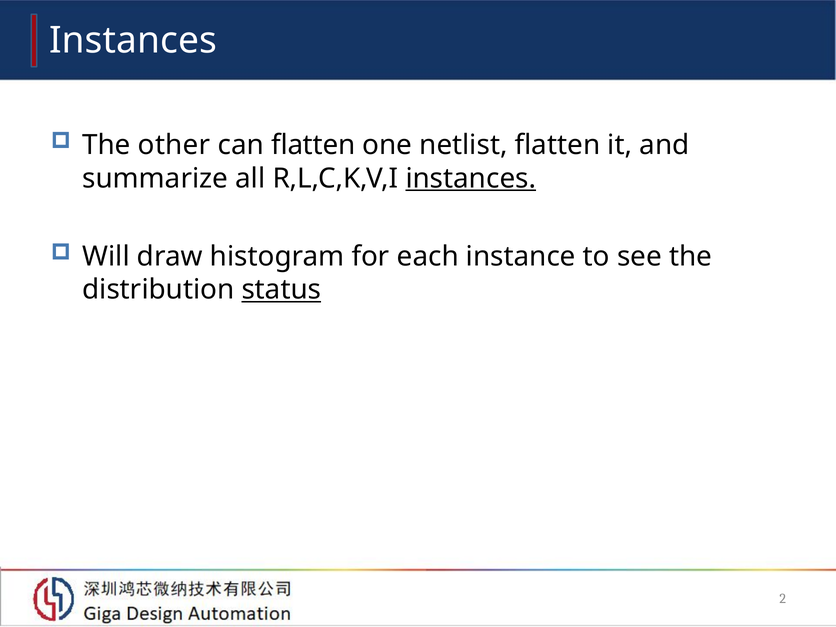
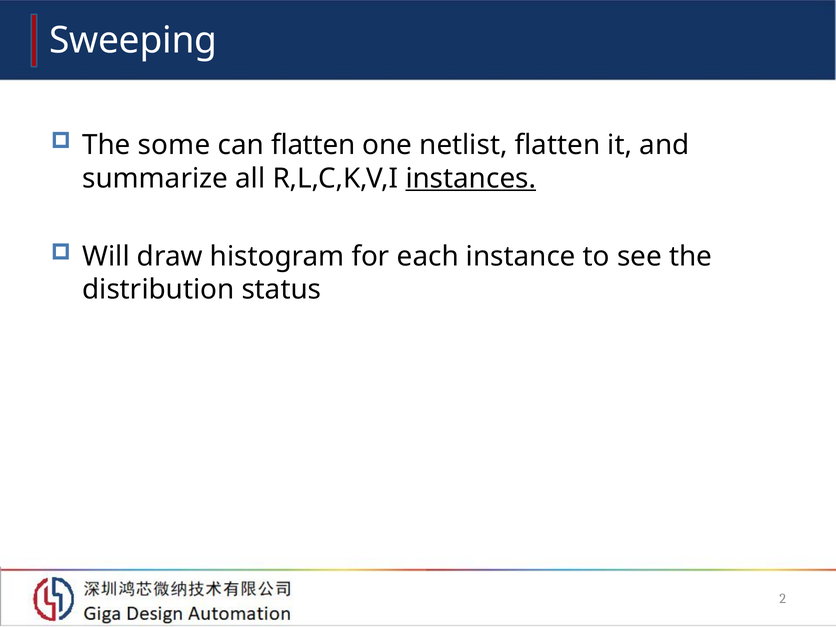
Instances at (133, 40): Instances -> Sweeping
other: other -> some
status underline: present -> none
